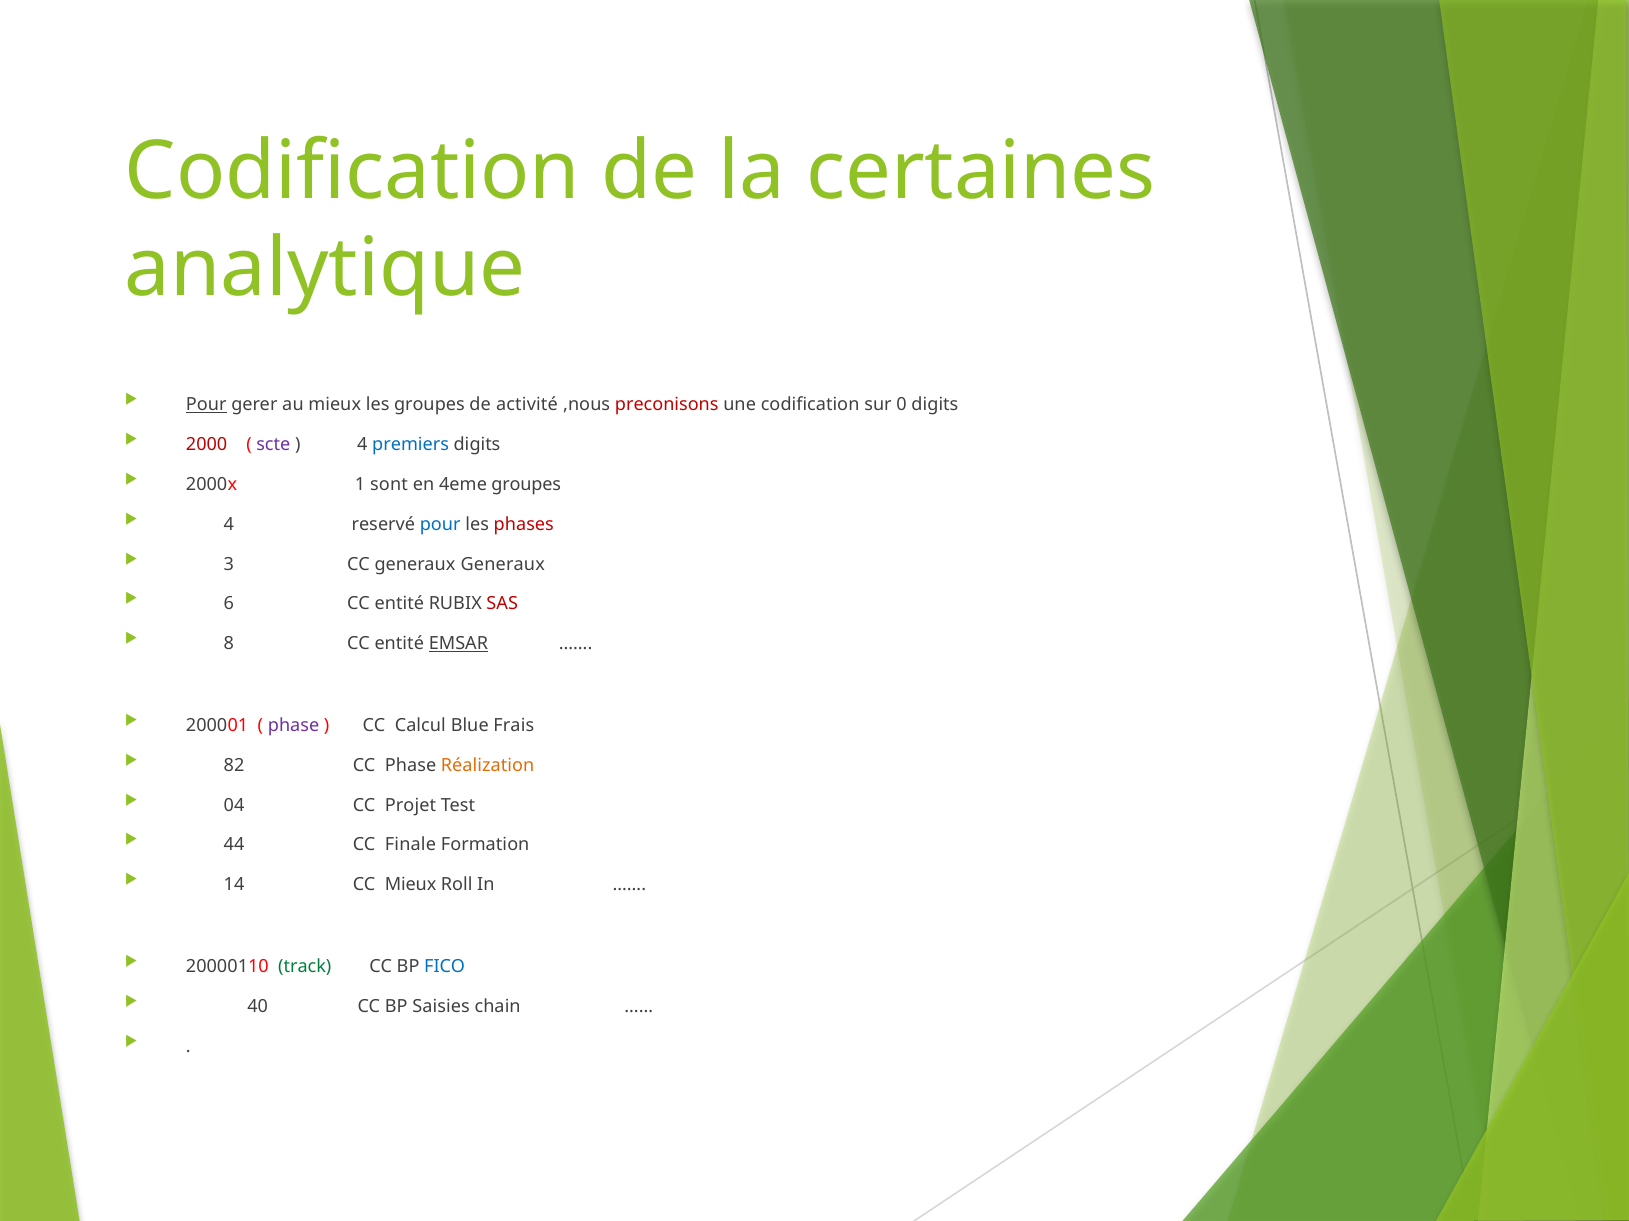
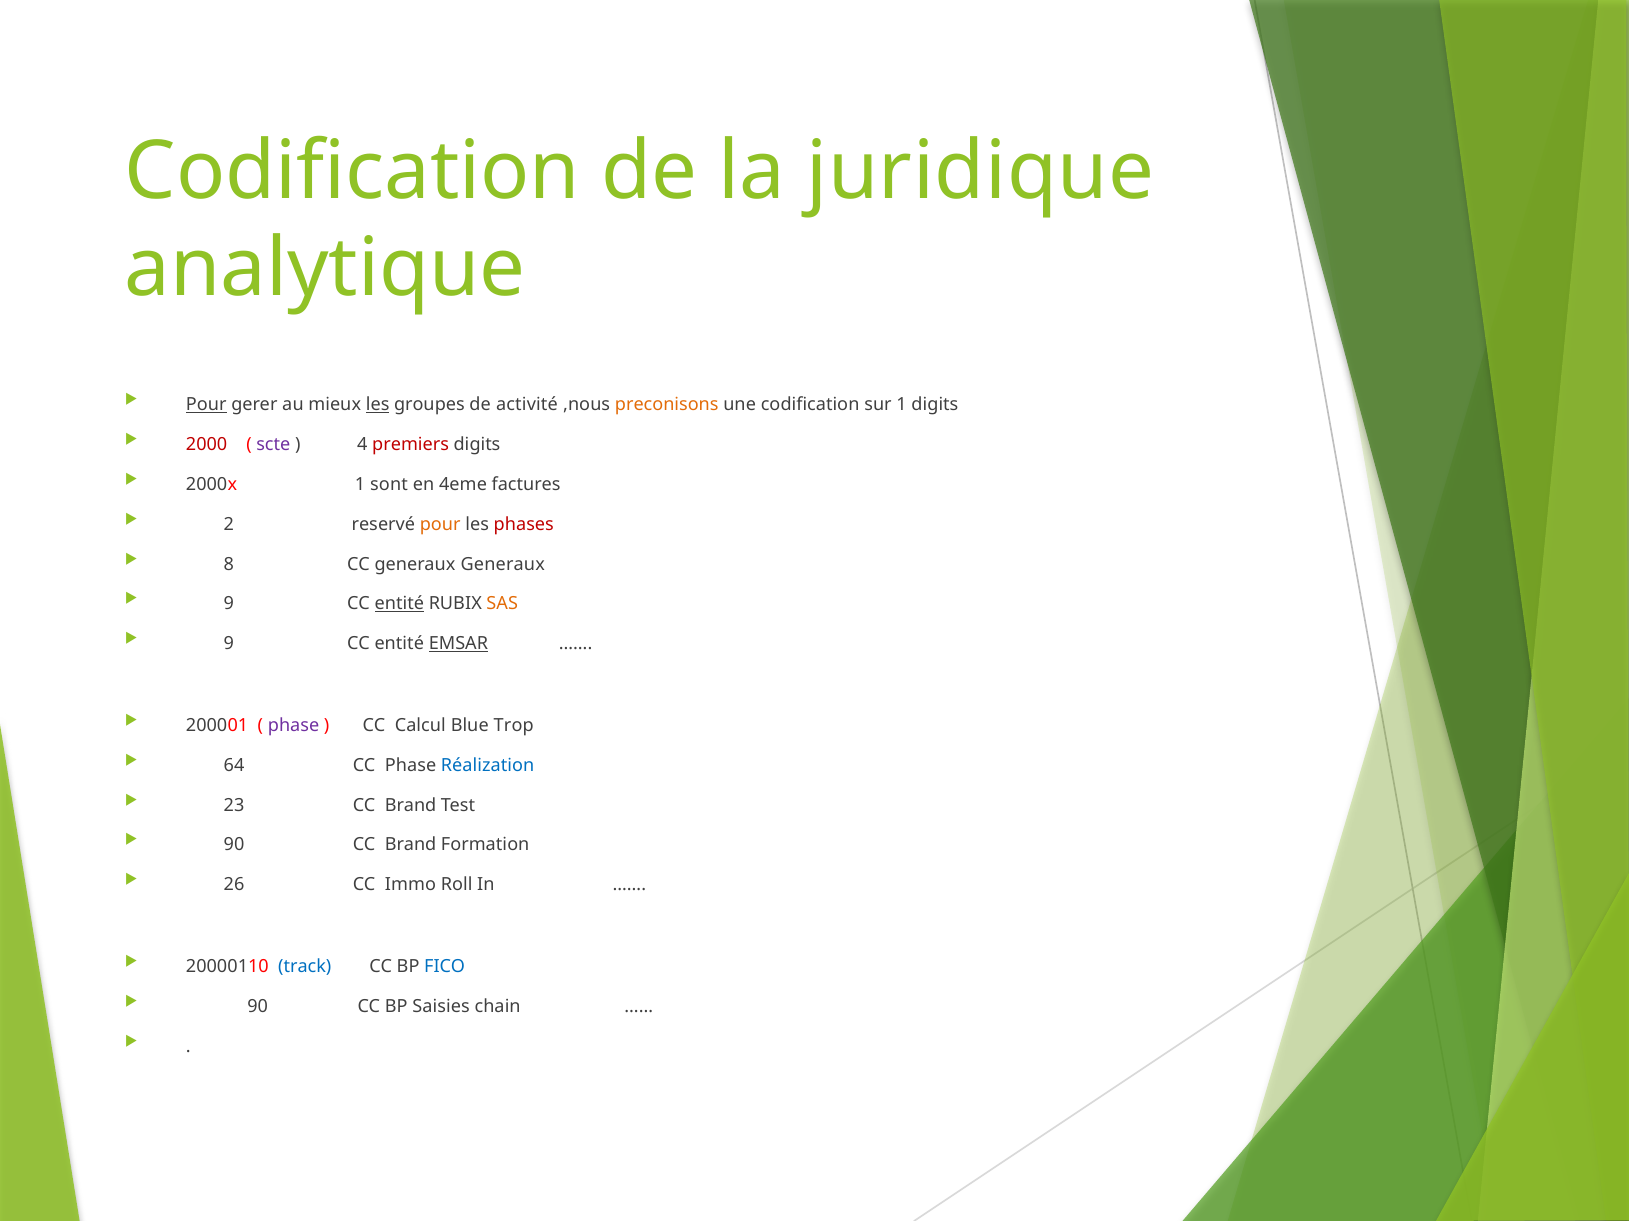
certaines: certaines -> juridique
les at (378, 405) underline: none -> present
preconisons colour: red -> orange
sur 0: 0 -> 1
premiers colour: blue -> red
4eme groupes: groupes -> factures
4 at (229, 525): 4 -> 2
pour at (440, 525) colour: blue -> orange
3: 3 -> 8
6 at (229, 604): 6 -> 9
entité at (399, 604) underline: none -> present
SAS colour: red -> orange
8 at (229, 644): 8 -> 9
Frais: Frais -> Trop
82: 82 -> 64
Réalization colour: orange -> blue
04: 04 -> 23
Projet at (410, 806): Projet -> Brand
44 at (234, 845): 44 -> 90
Finale at (410, 845): Finale -> Brand
14: 14 -> 26
CC Mieux: Mieux -> Immo
track colour: green -> blue
40 at (258, 1007): 40 -> 90
